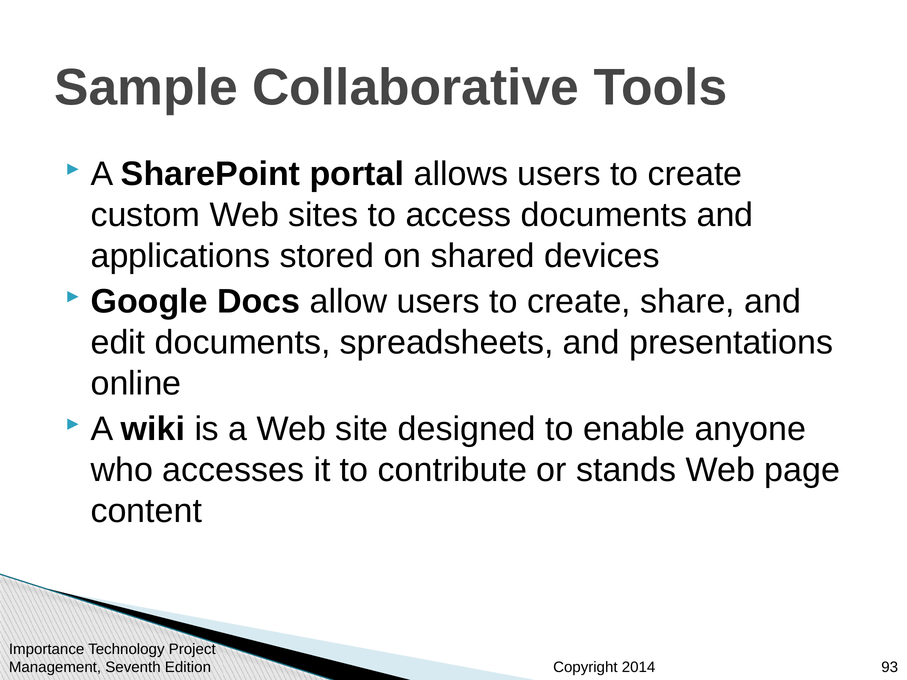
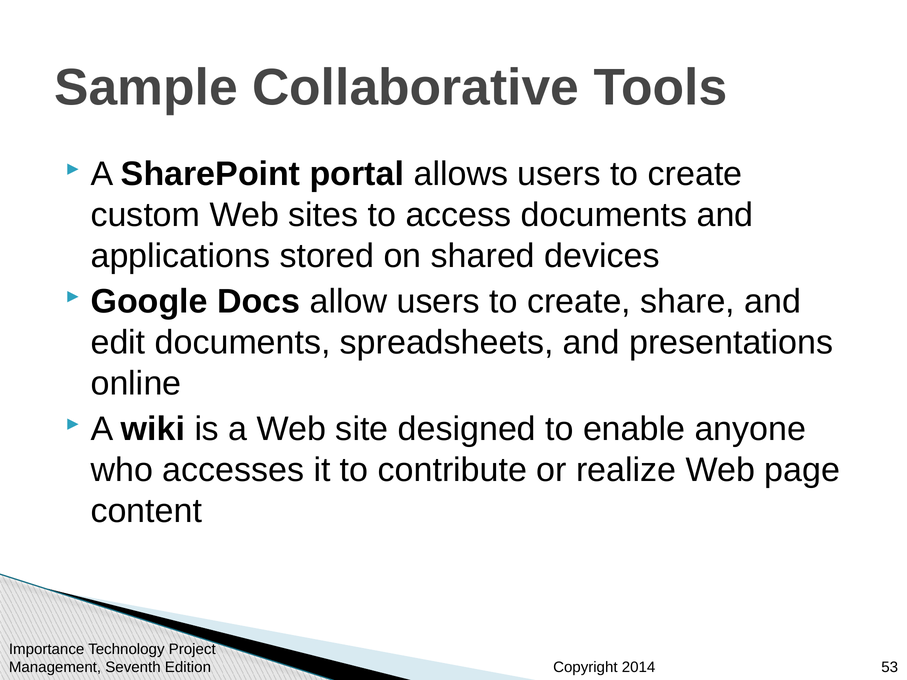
stands: stands -> realize
93: 93 -> 53
